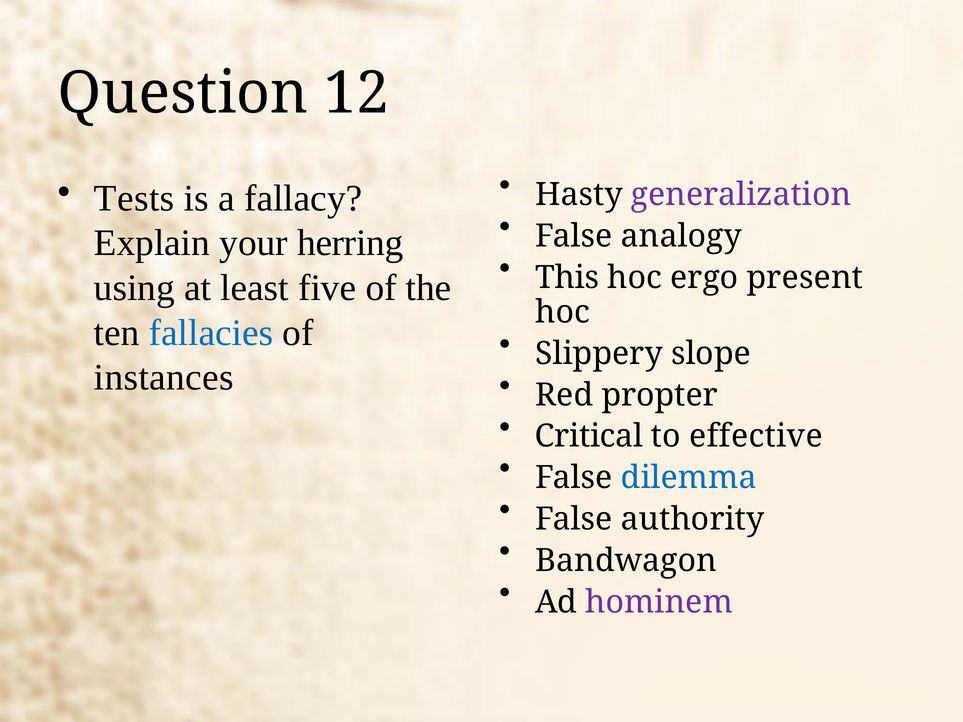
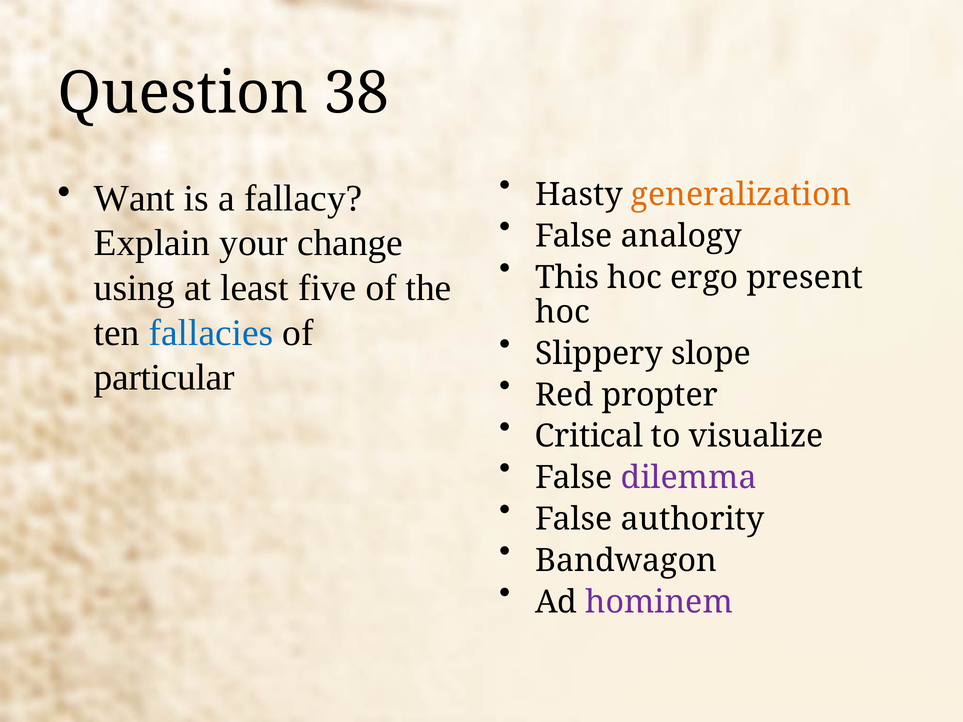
12: 12 -> 38
generalization colour: purple -> orange
Tests: Tests -> Want
herring: herring -> change
instances: instances -> particular
effective: effective -> visualize
dilemma colour: blue -> purple
